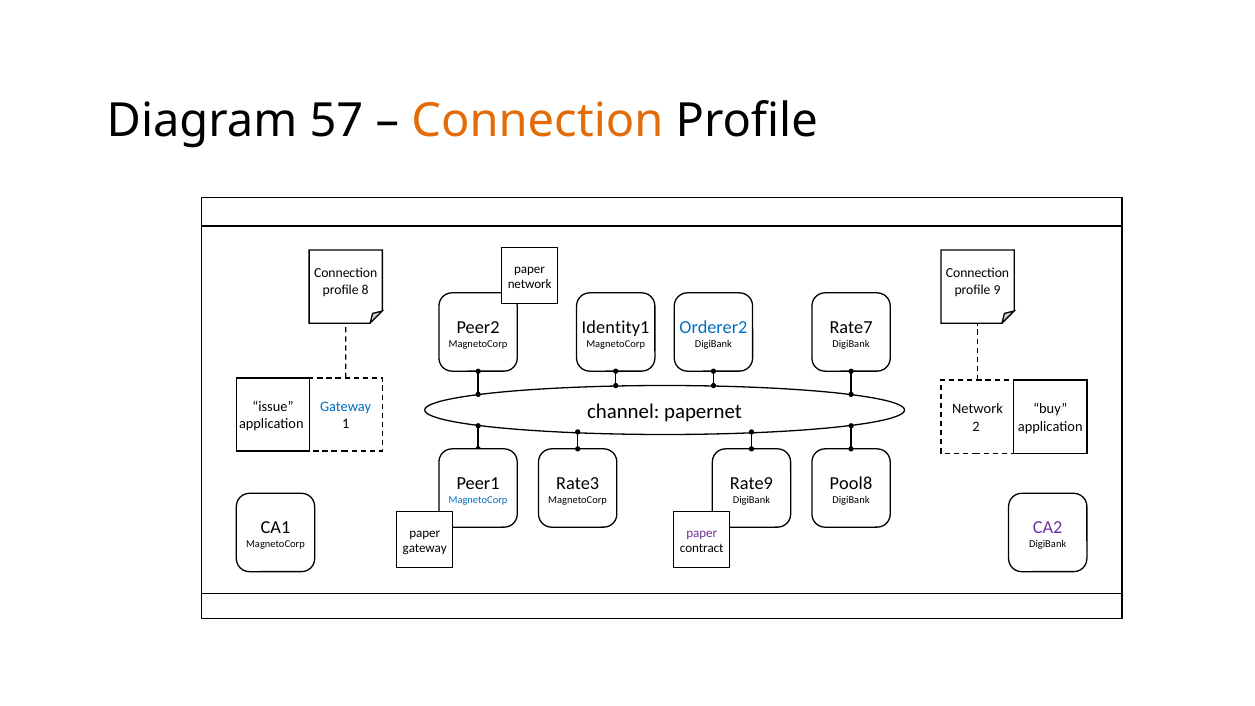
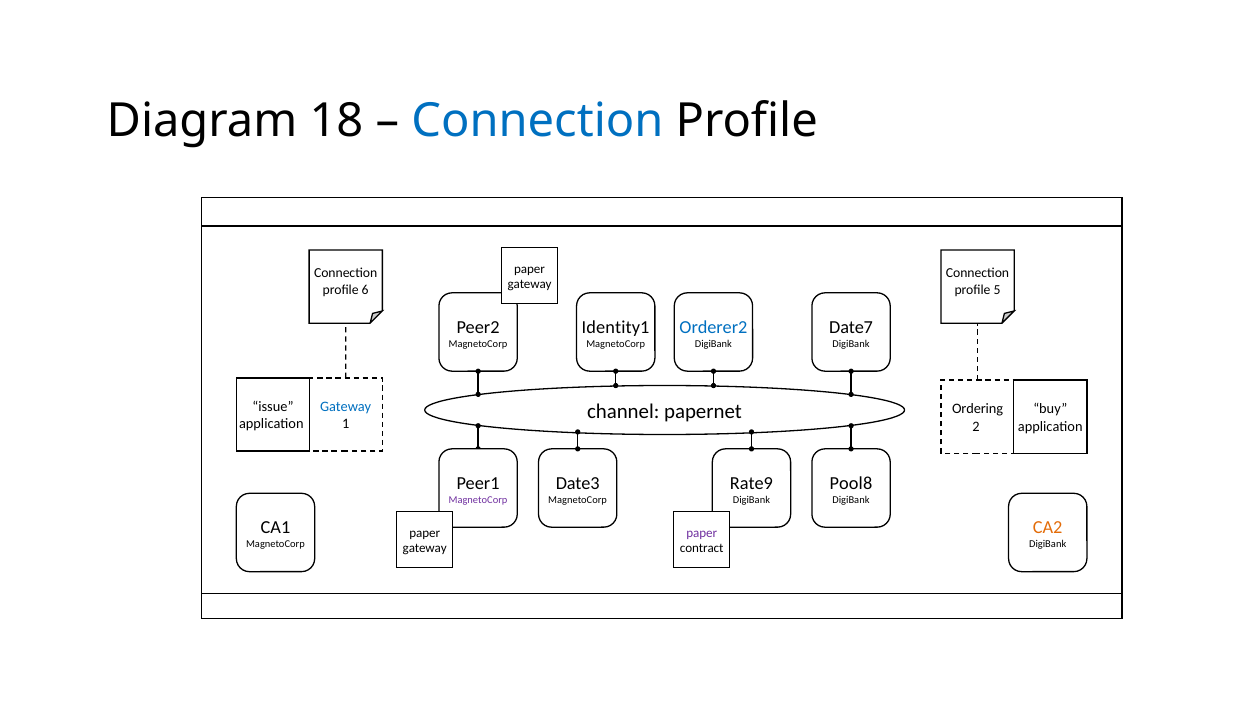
57: 57 -> 18
Connection at (537, 121) colour: orange -> blue
network at (530, 284): network -> gateway
8: 8 -> 6
9: 9 -> 5
Rate7: Rate7 -> Date7
Network at (977, 409): Network -> Ordering
Rate3: Rate3 -> Date3
MagnetoCorp at (478, 500) colour: blue -> purple
CA2 colour: purple -> orange
